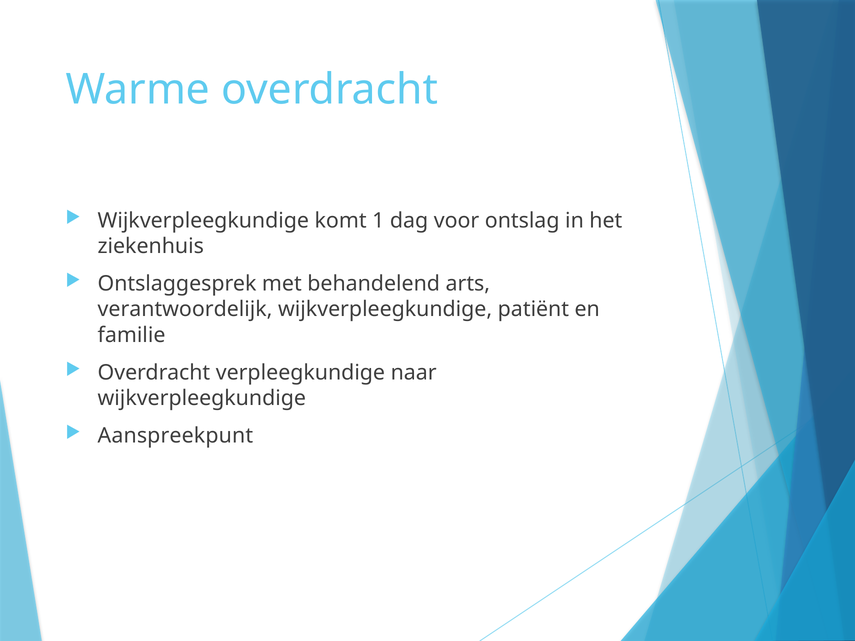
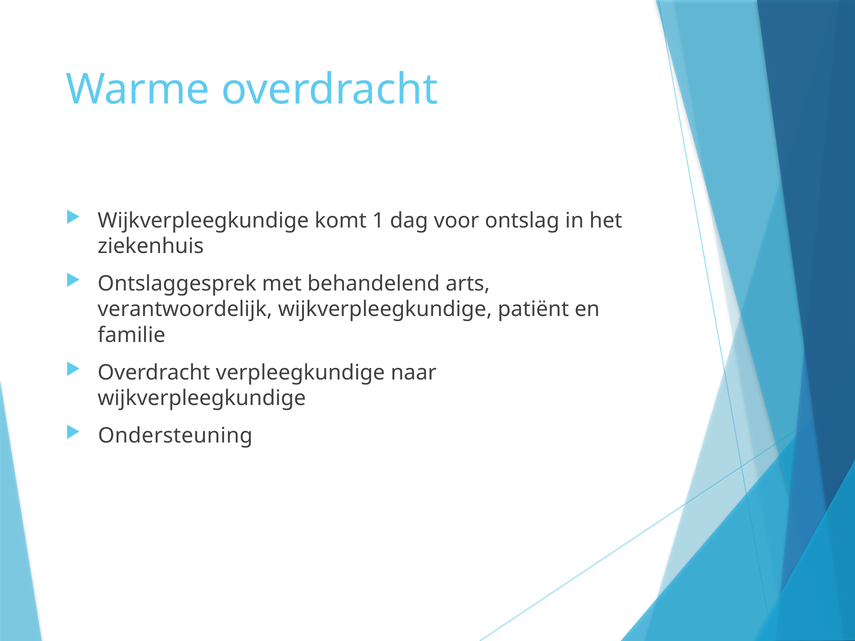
Aanspreekpunt: Aanspreekpunt -> Ondersteuning
